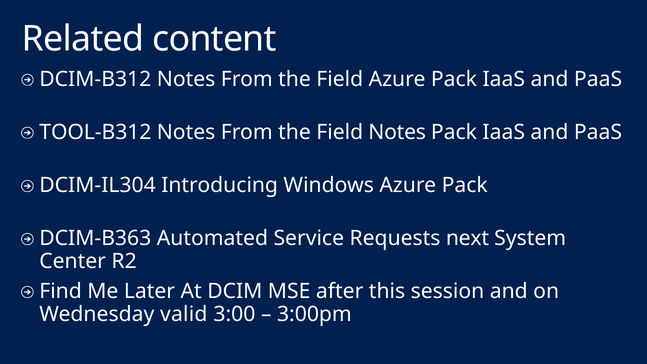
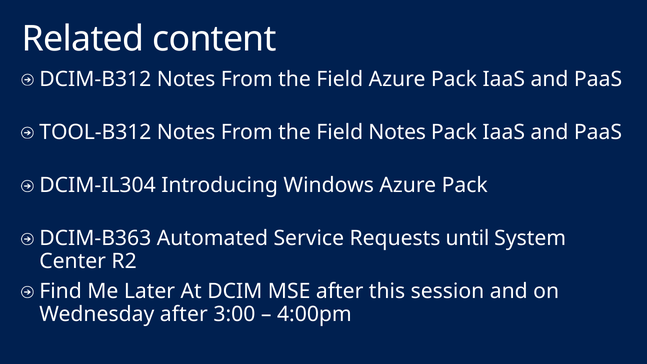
next: next -> until
Wednesday valid: valid -> after
3:00pm: 3:00pm -> 4:00pm
